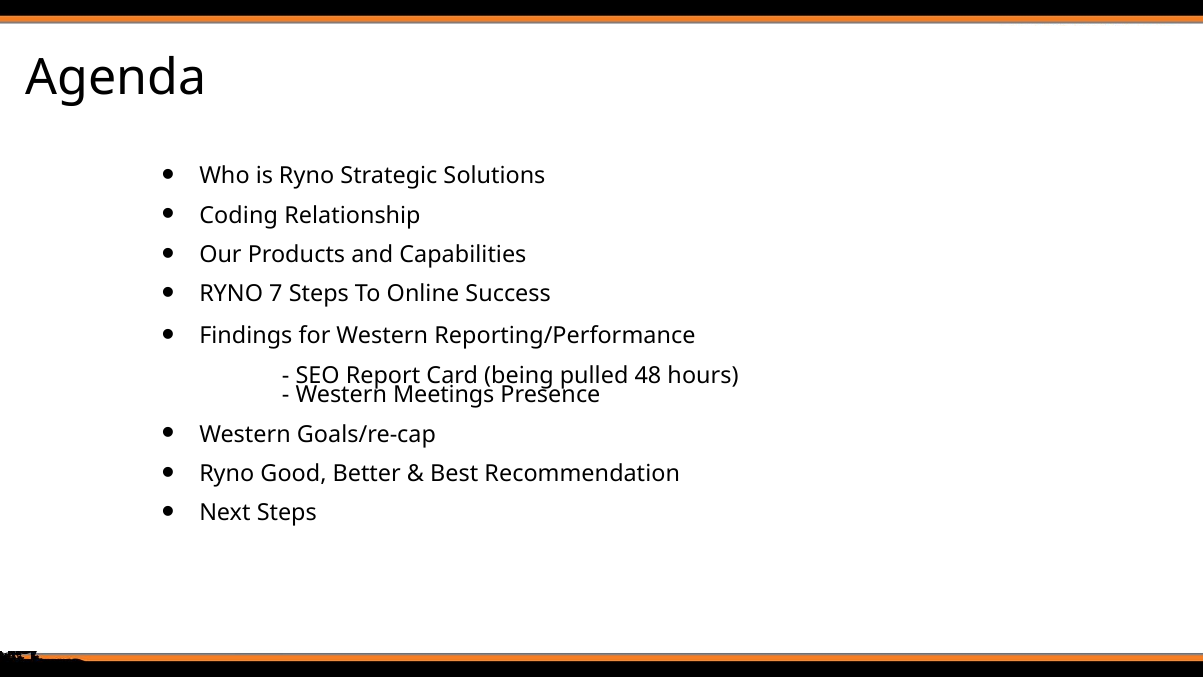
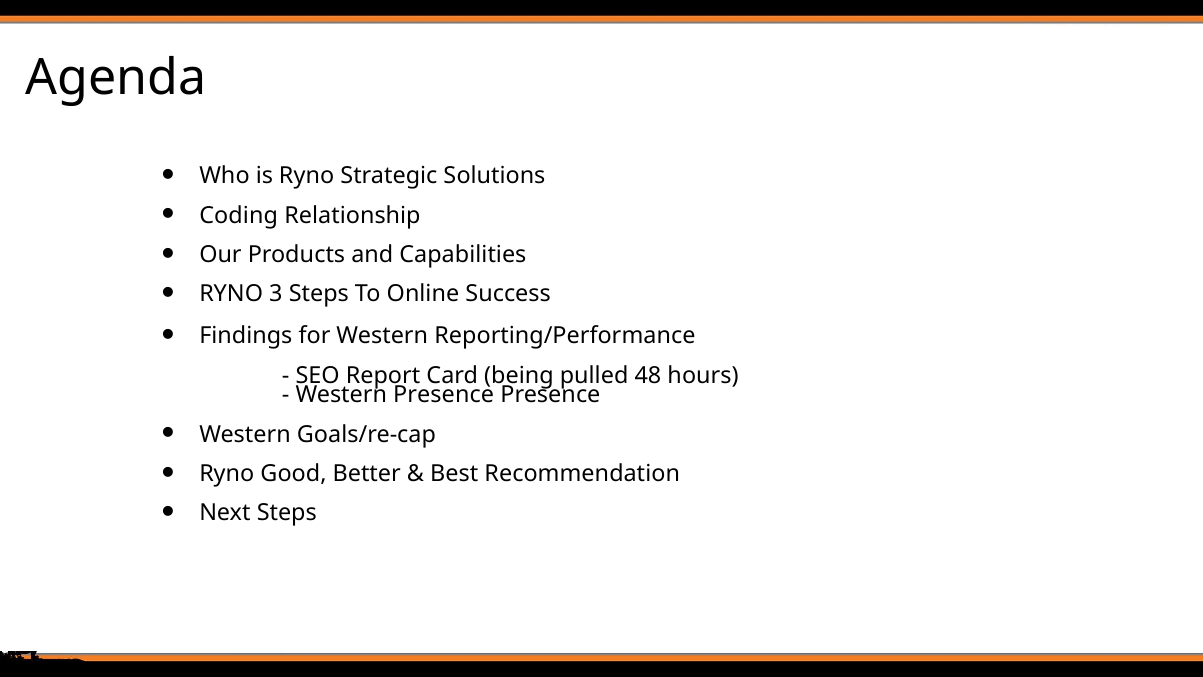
7: 7 -> 3
Western Meetings: Meetings -> Presence
